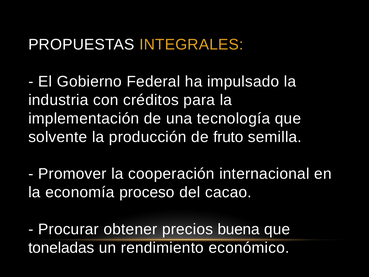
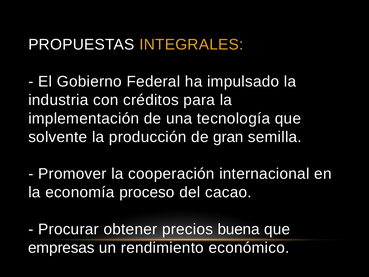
fruto: fruto -> gran
toneladas: toneladas -> empresas
